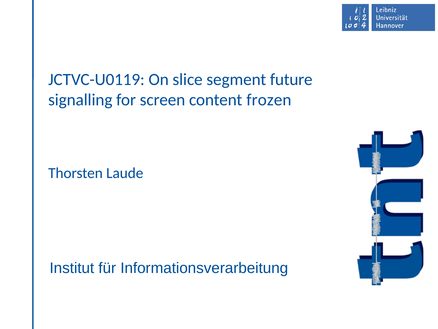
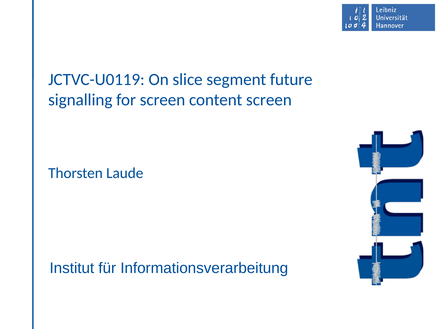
content frozen: frozen -> screen
